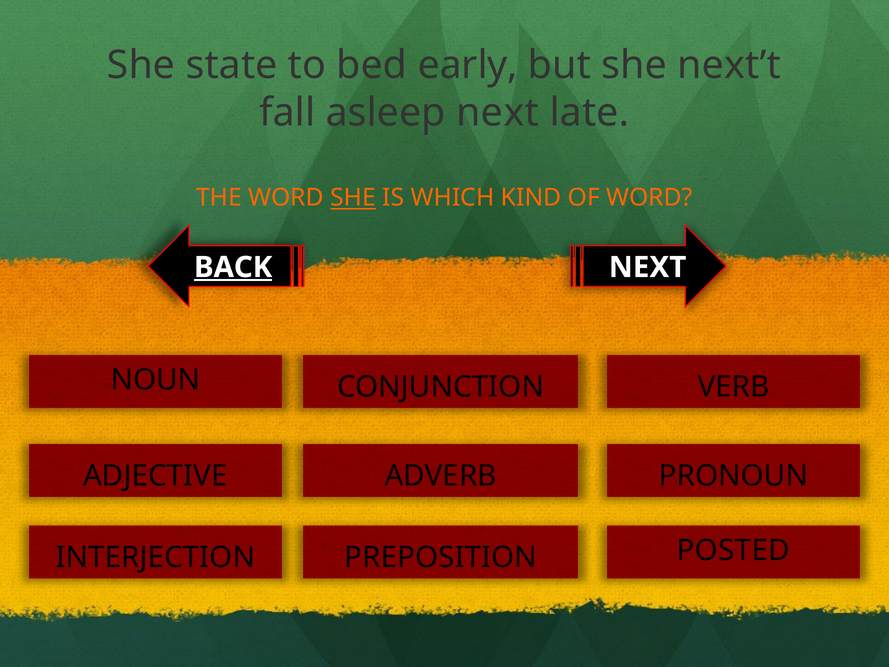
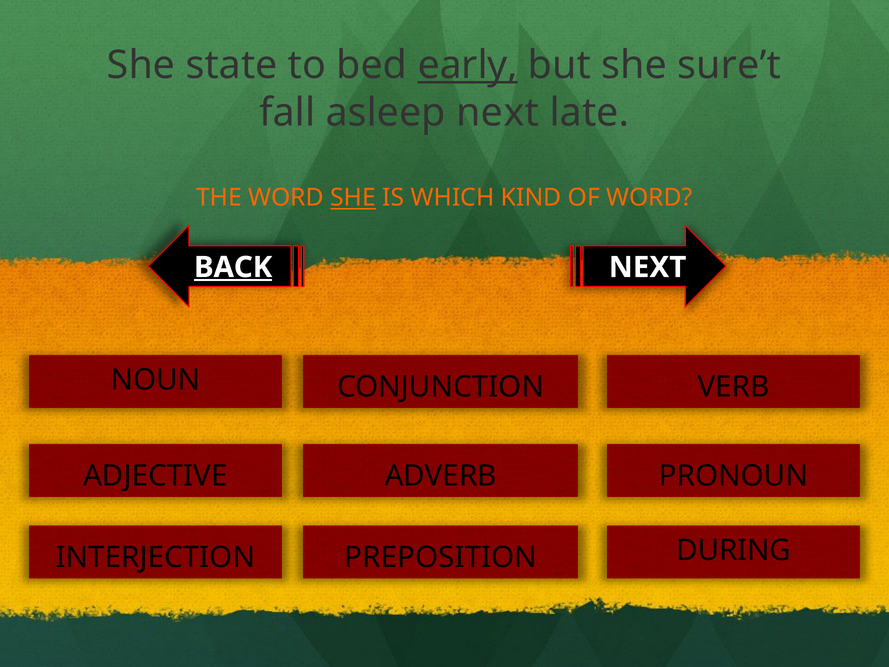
early underline: none -> present
next’t: next’t -> sure’t
POSTED: POSTED -> DURING
